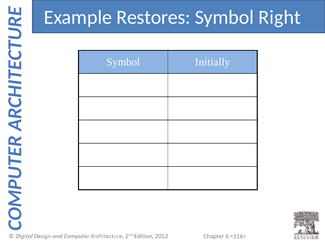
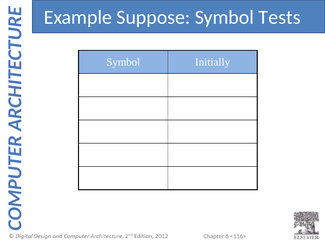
Restores: Restores -> Suppose
Right: Right -> Tests
